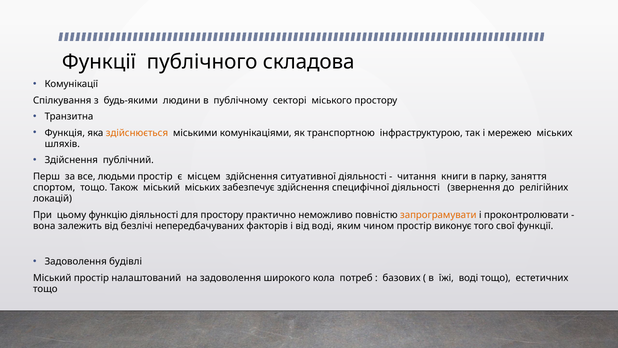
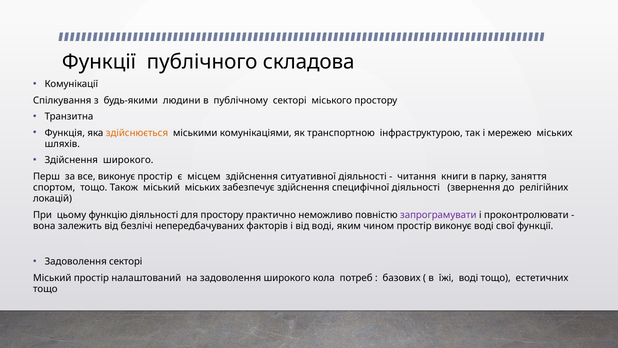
Здійснення публічний: публічний -> широкого
все людьми: людьми -> виконує
запрограмувати colour: orange -> purple
виконує того: того -> воді
Задоволення будівлі: будівлі -> секторі
